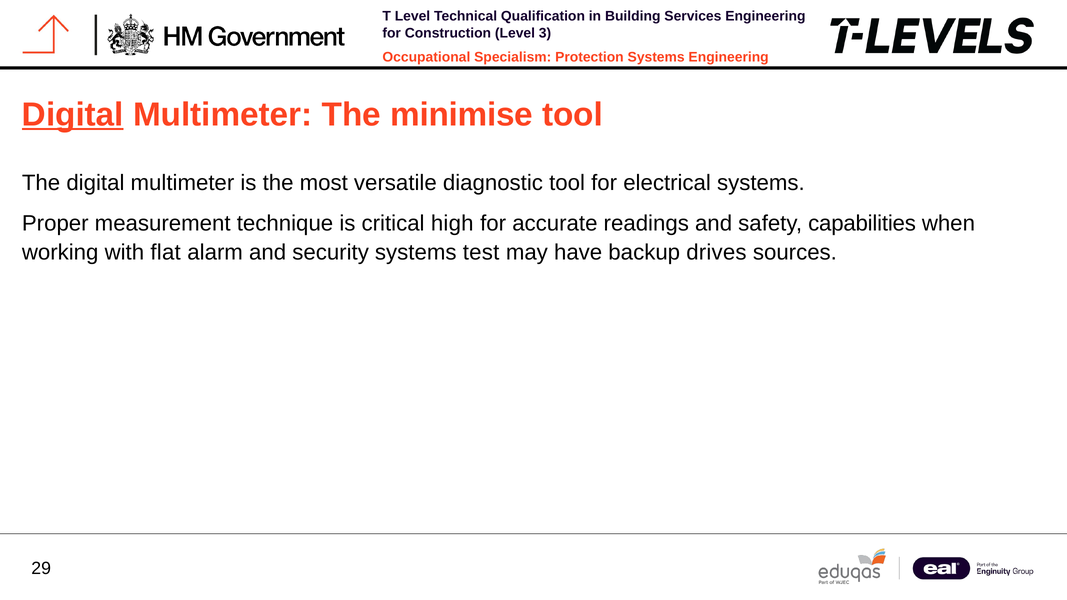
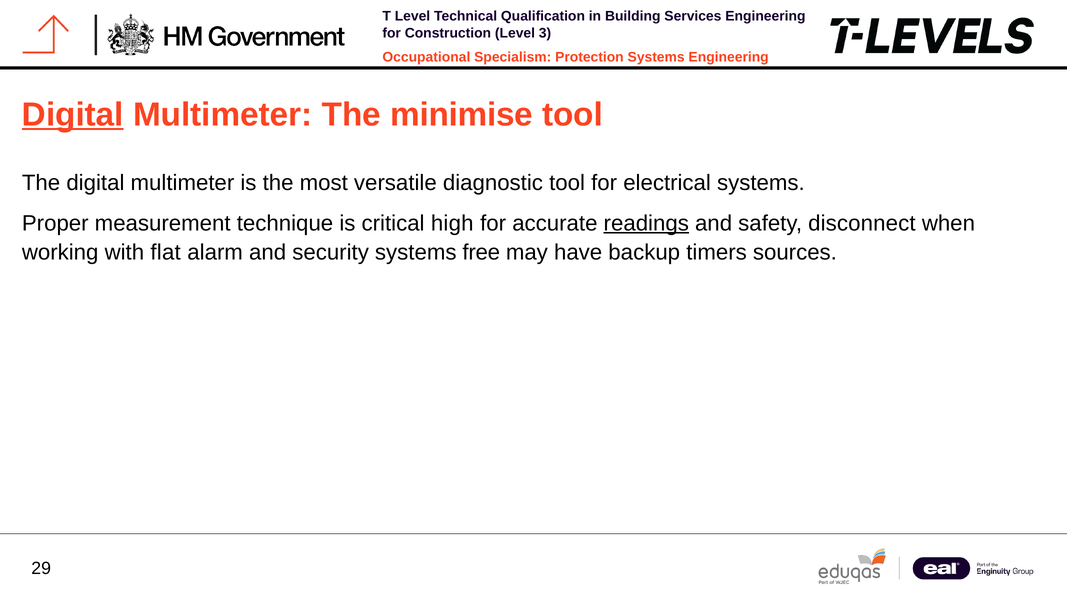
readings underline: none -> present
capabilities: capabilities -> disconnect
test: test -> free
drives: drives -> timers
